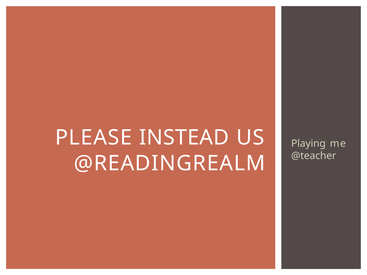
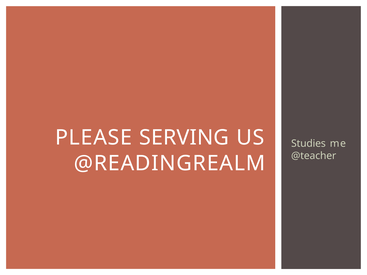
INSTEAD: INSTEAD -> SERVING
Playing: Playing -> Studies
